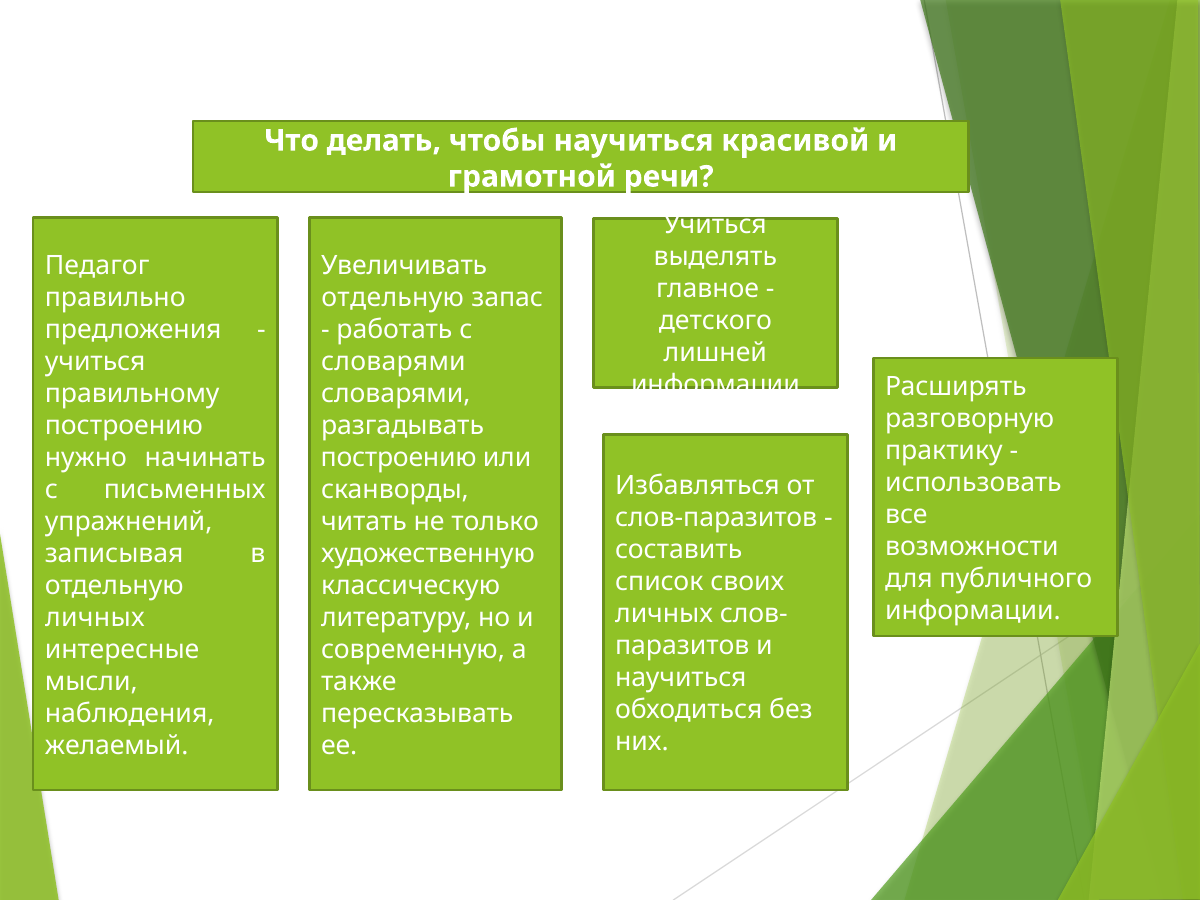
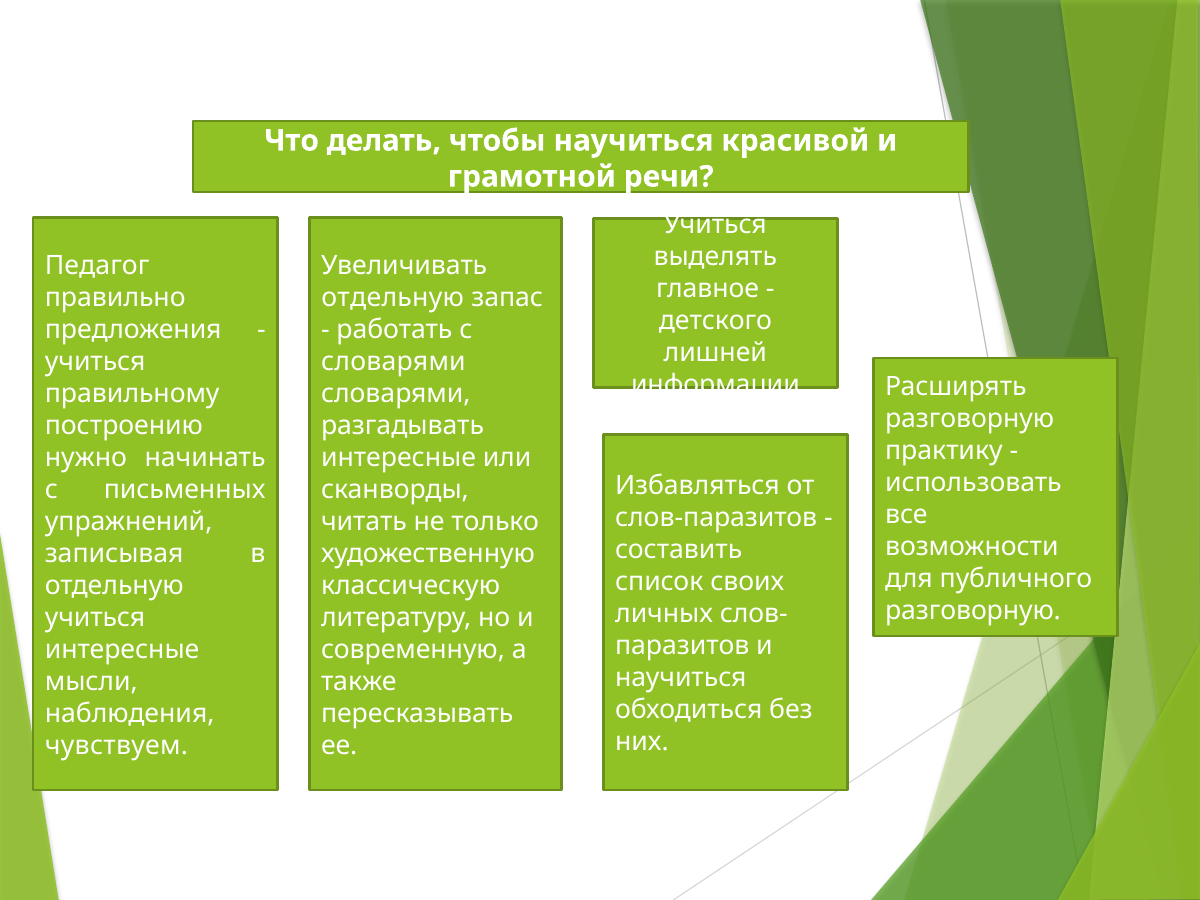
построению at (399, 458): построению -> интересные
информации at (973, 611): информации -> разговорную
личных at (95, 618): личных -> учиться
желаемый: желаемый -> чувствуем
